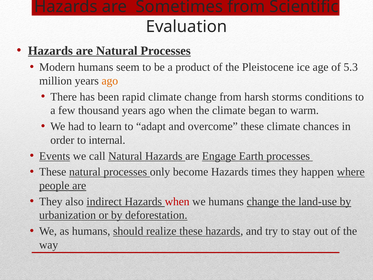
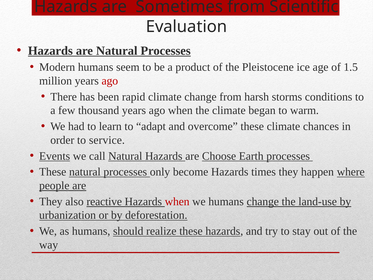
5.3: 5.3 -> 1.5
ago at (110, 81) colour: orange -> red
internal: internal -> service
Engage: Engage -> Choose
indirect: indirect -> reactive
